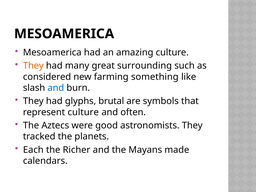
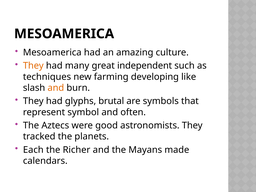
surrounding: surrounding -> independent
considered: considered -> techniques
something: something -> developing
and at (56, 88) colour: blue -> orange
represent culture: culture -> symbol
